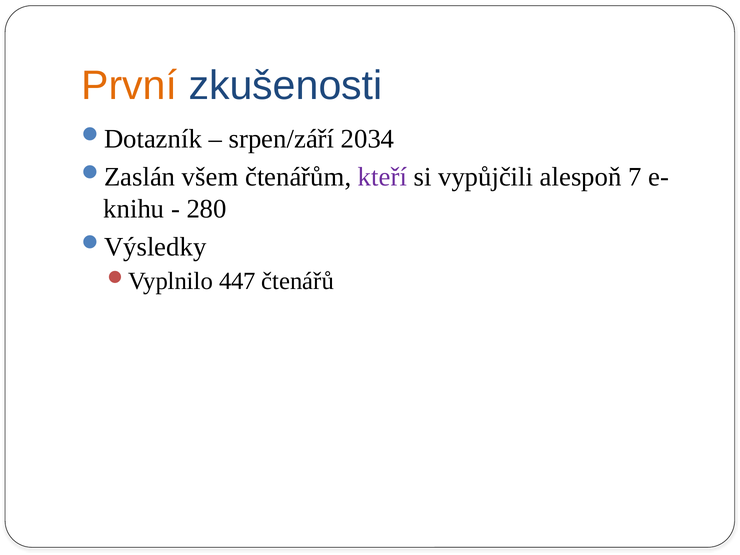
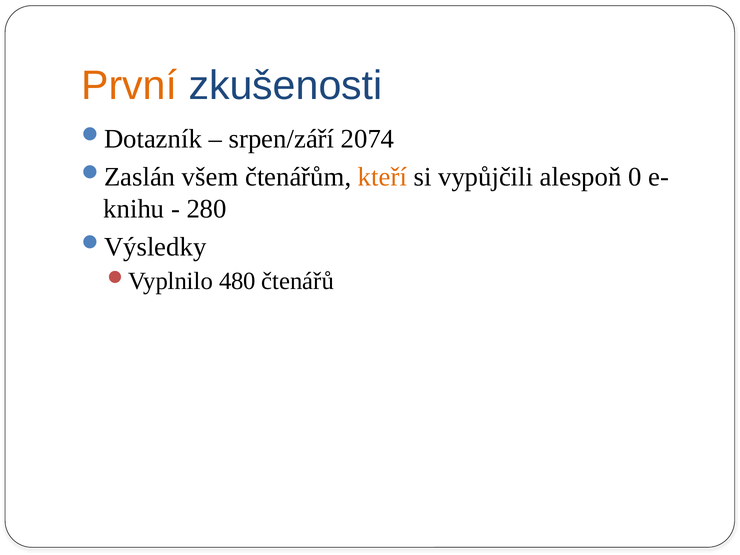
2034: 2034 -> 2074
kteří colour: purple -> orange
7: 7 -> 0
447: 447 -> 480
